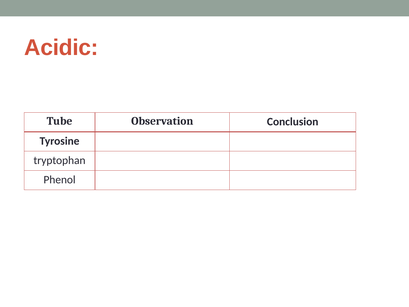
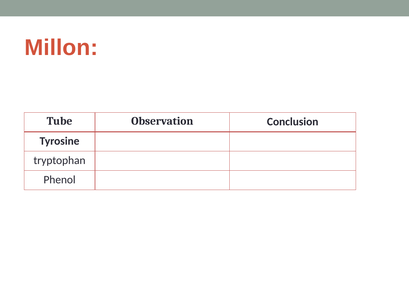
Acidic: Acidic -> Millon
